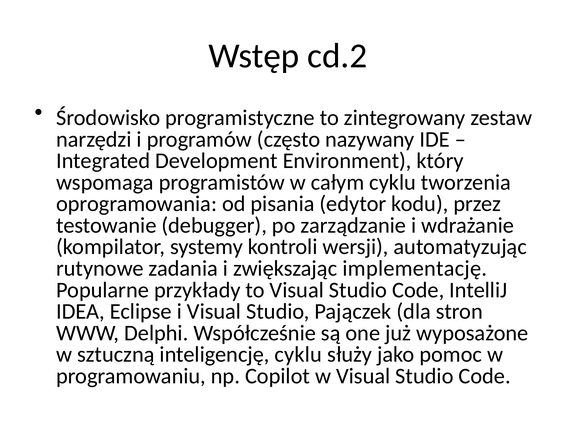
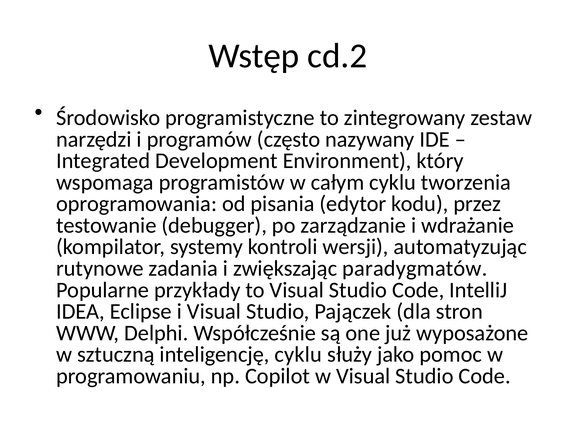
implementację: implementację -> paradygmatów
